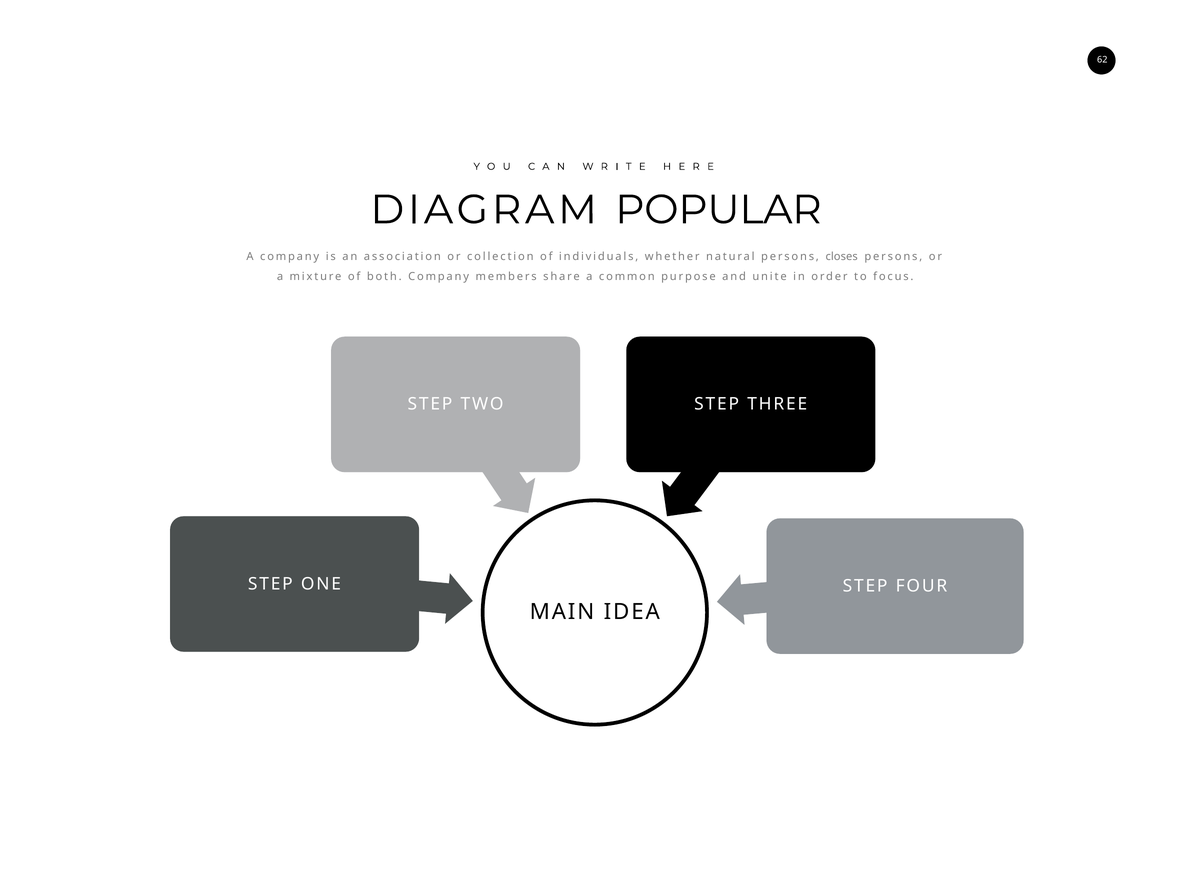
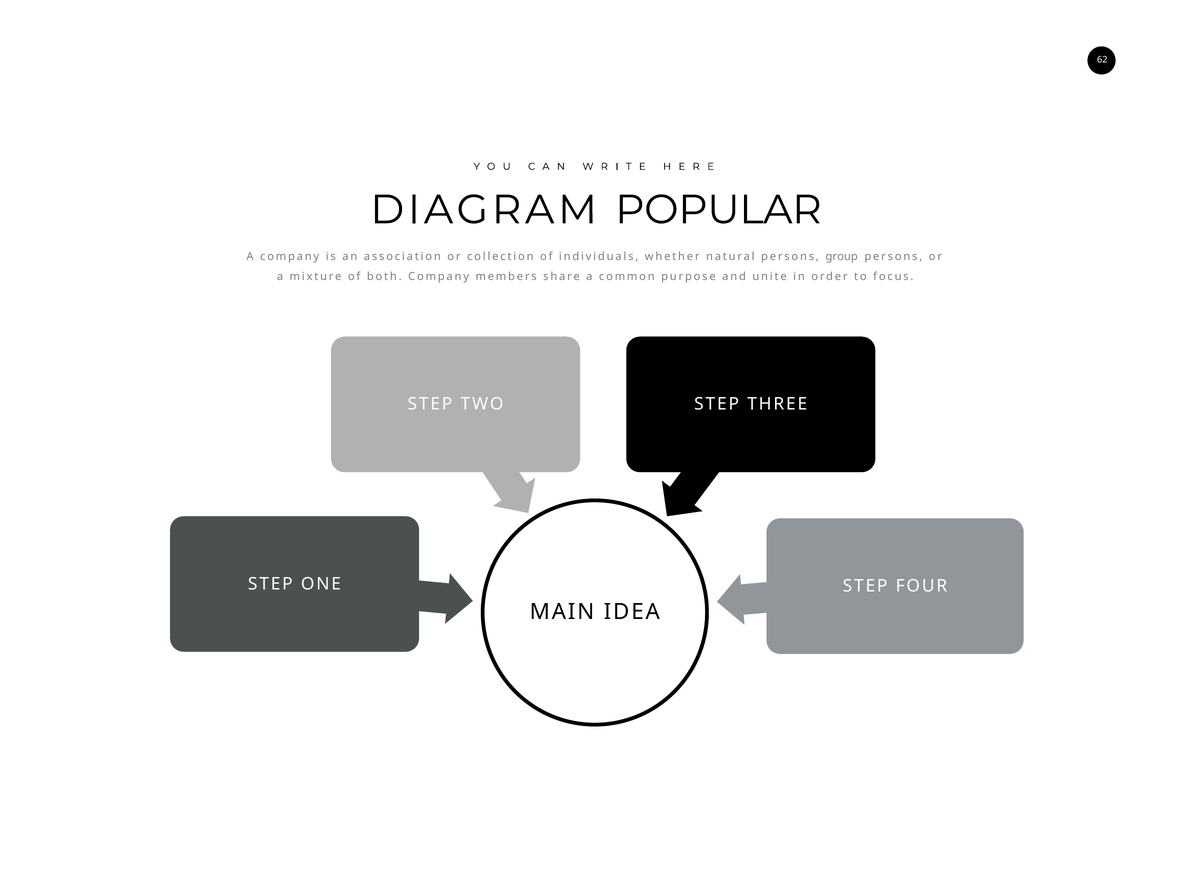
closes: closes -> group
